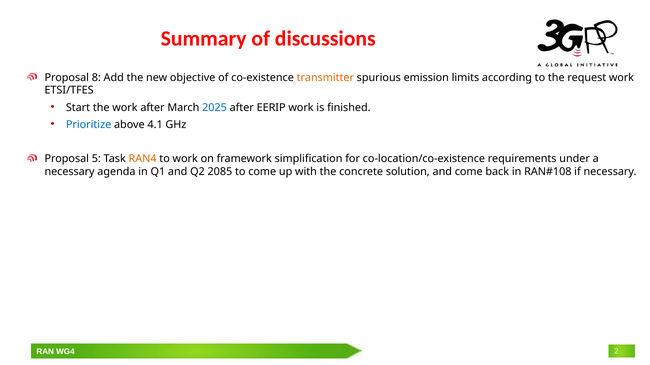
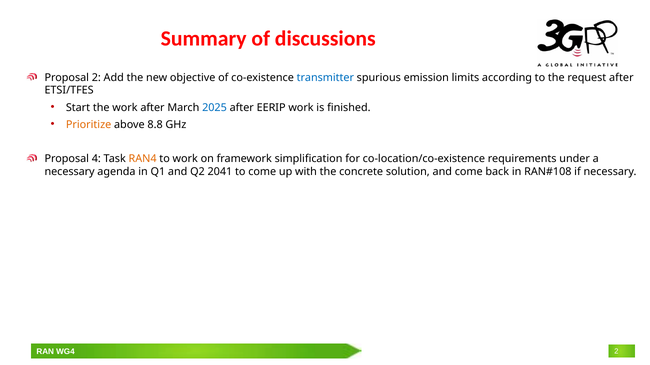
Proposal 8: 8 -> 2
transmitter colour: orange -> blue
request work: work -> after
Prioritize colour: blue -> orange
4.1: 4.1 -> 8.8
5: 5 -> 4
2085: 2085 -> 2041
